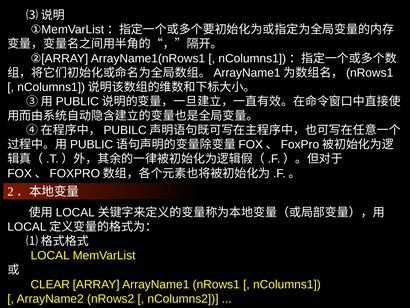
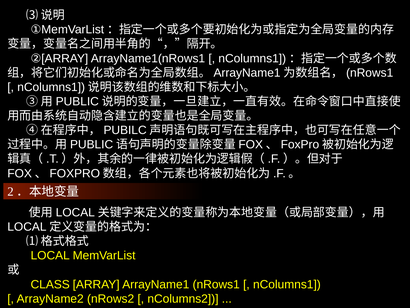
CLEAR: CLEAR -> CLASS
